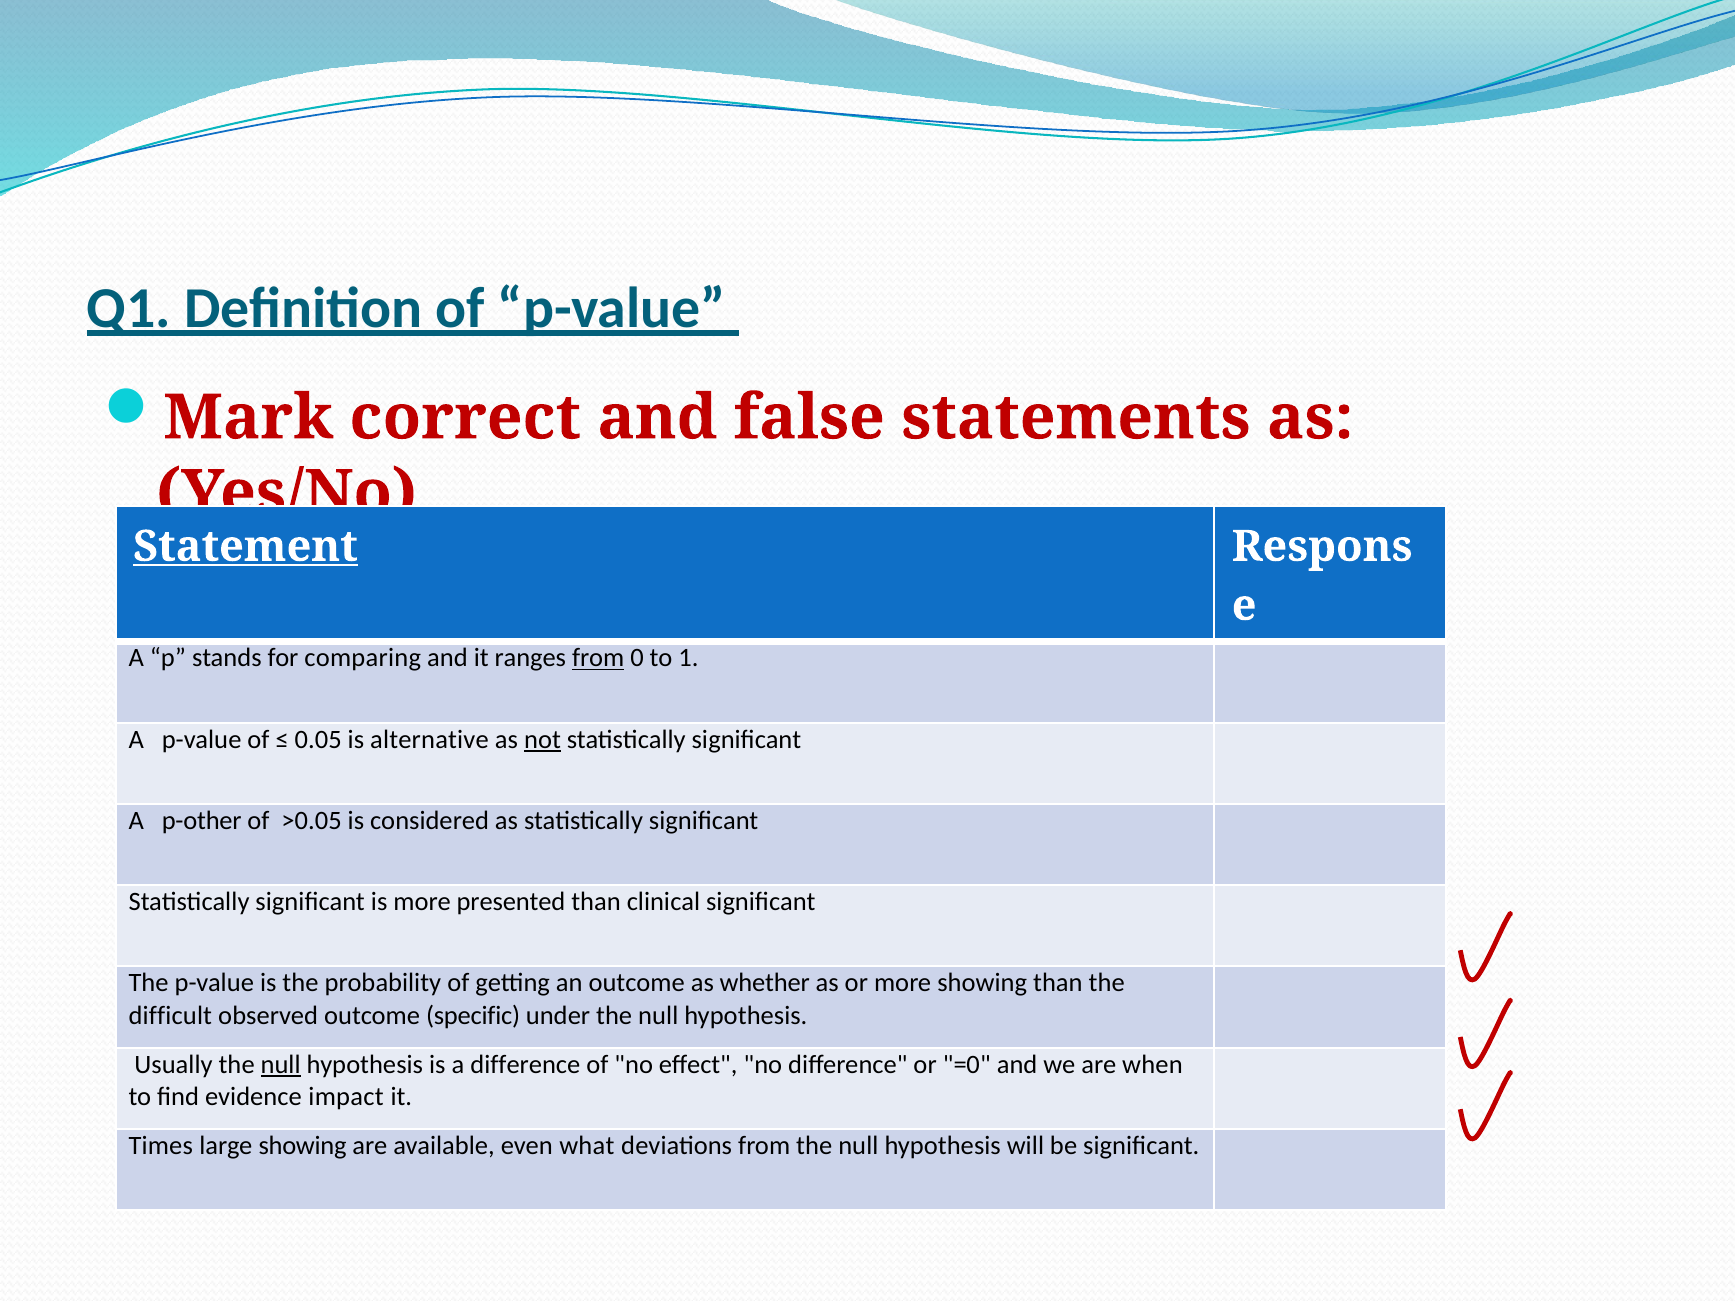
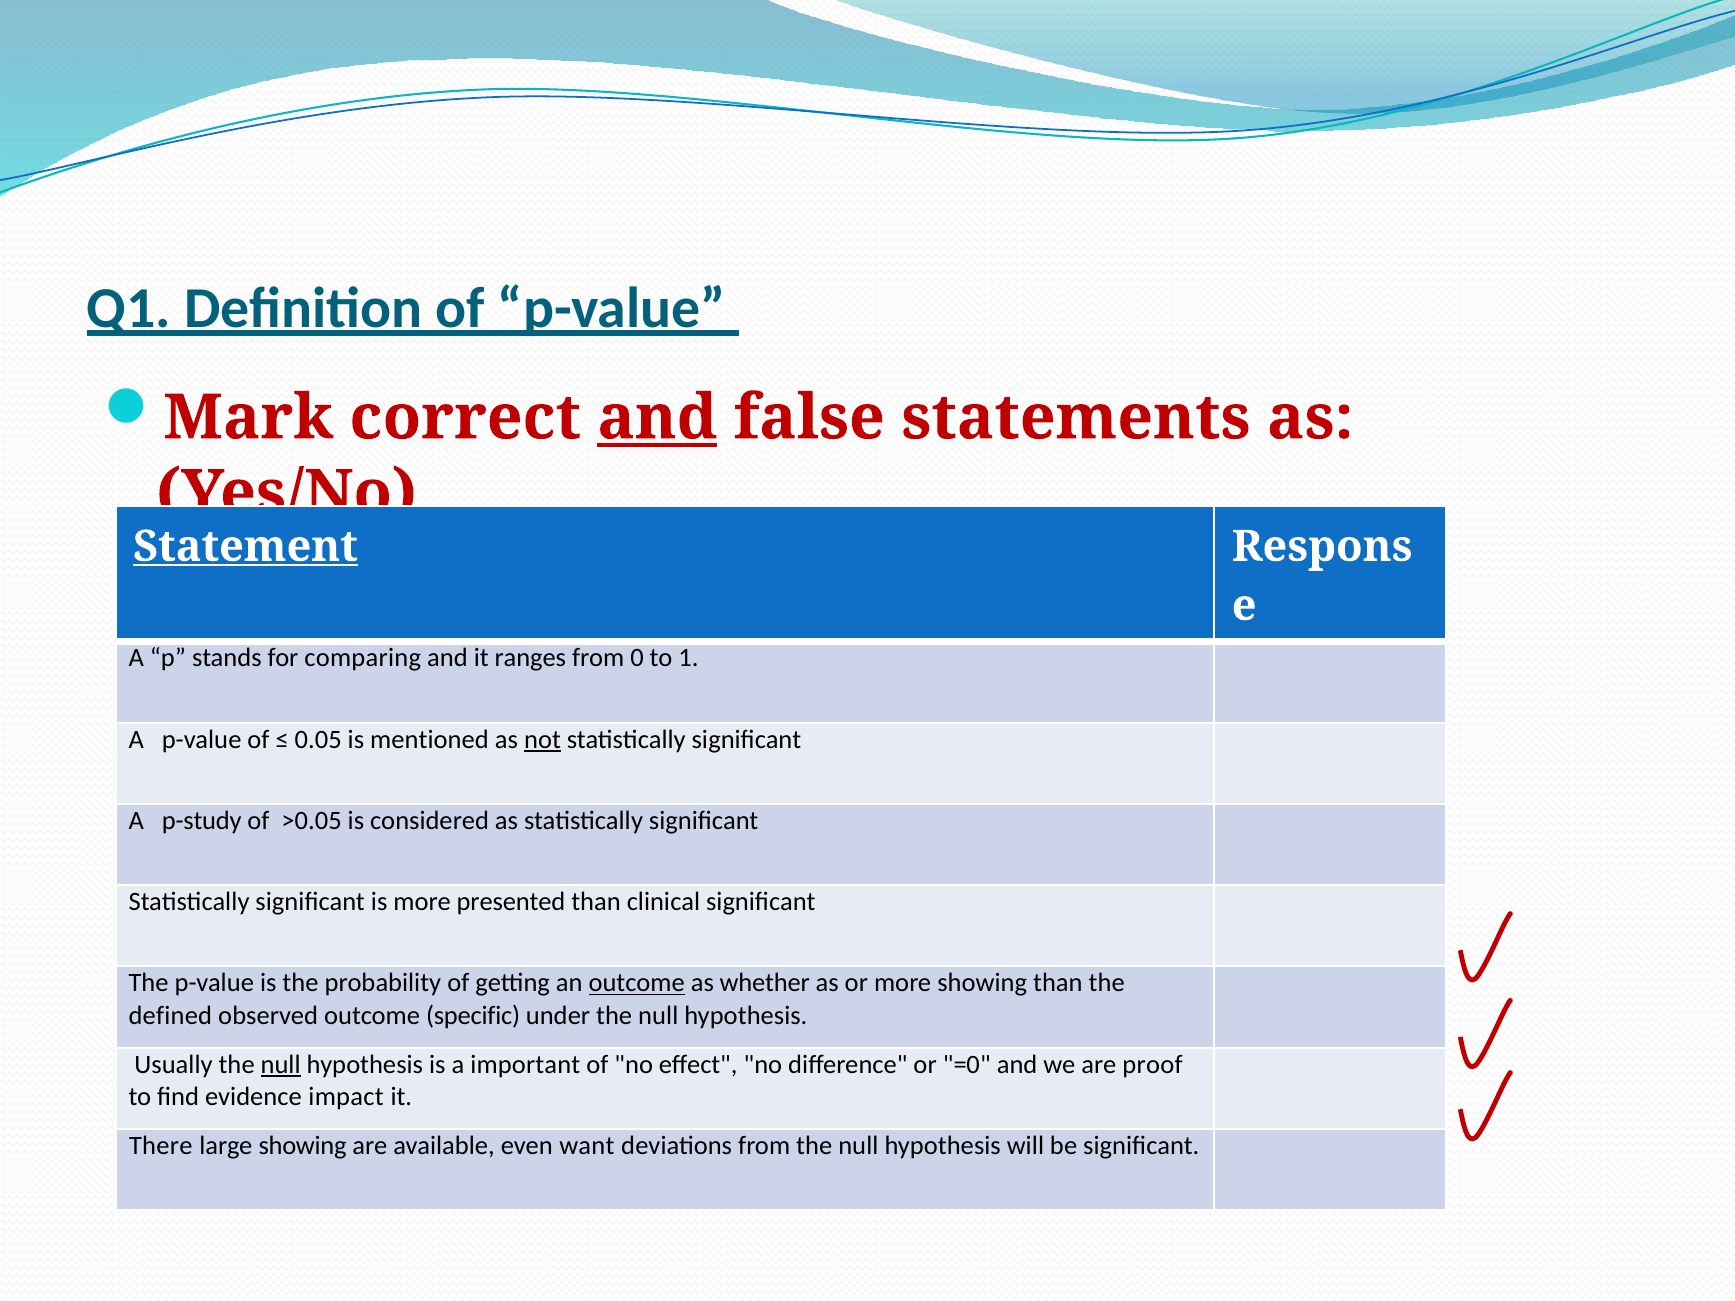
and at (657, 418) underline: none -> present
from at (598, 658) underline: present -> none
alternative: alternative -> mentioned
p-other: p-other -> p-study
outcome at (637, 983) underline: none -> present
difficult: difficult -> defined
a difference: difference -> important
when: when -> proof
Times: Times -> There
what: what -> want
